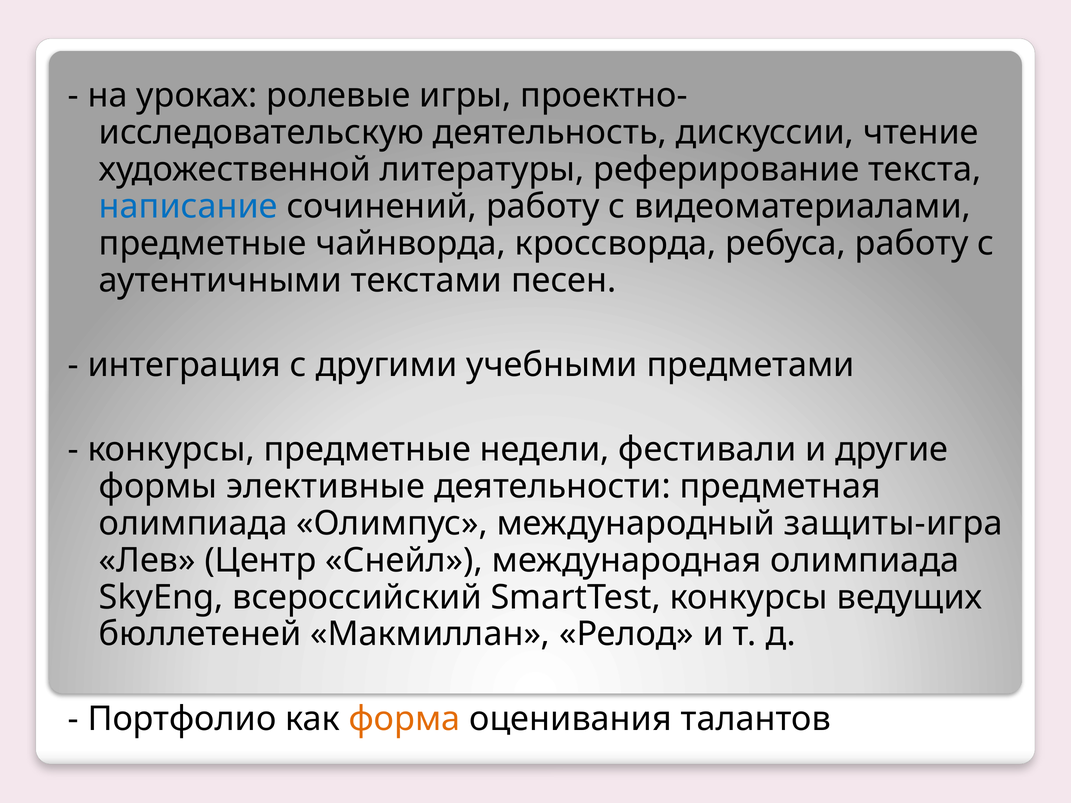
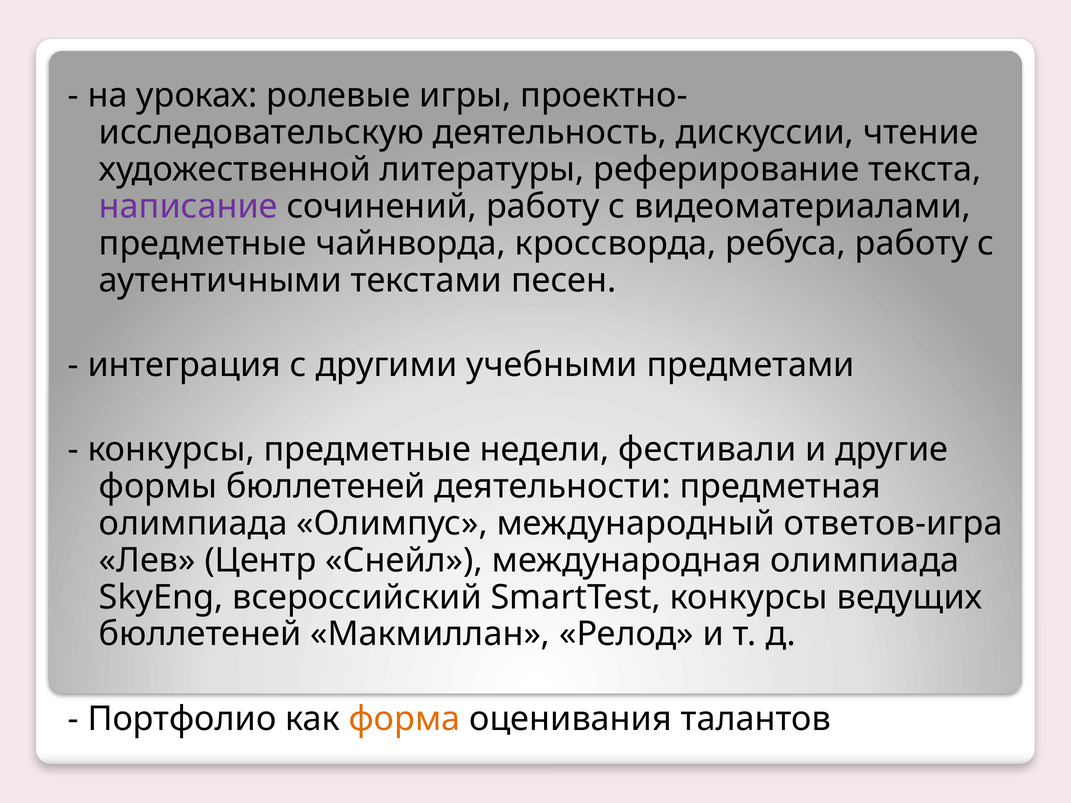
написание colour: blue -> purple
формы элективные: элективные -> бюллетеней
защиты-игра: защиты-игра -> ответов-игра
